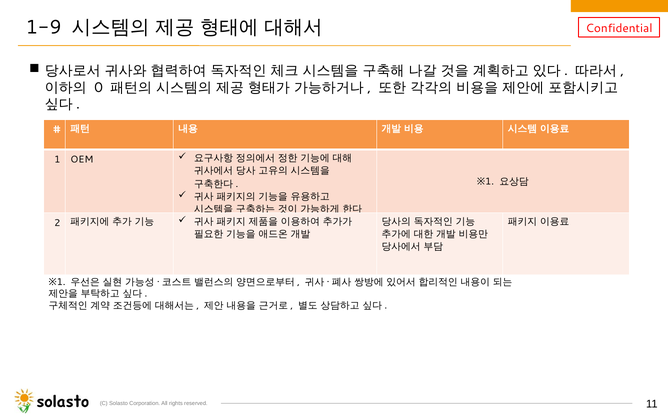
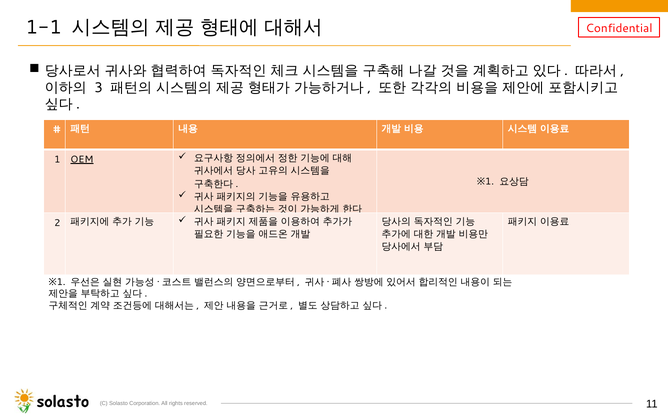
1-9: 1-9 -> 1-1
0: 0 -> 3
OEM underline: none -> present
